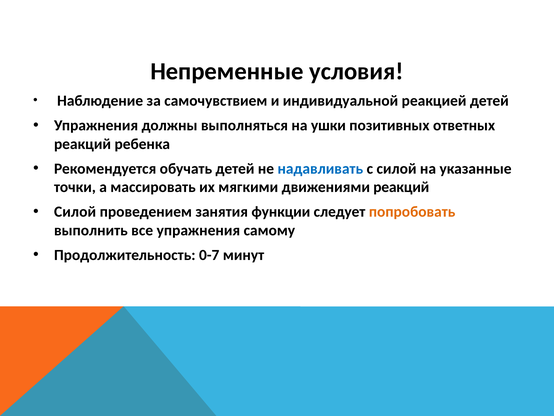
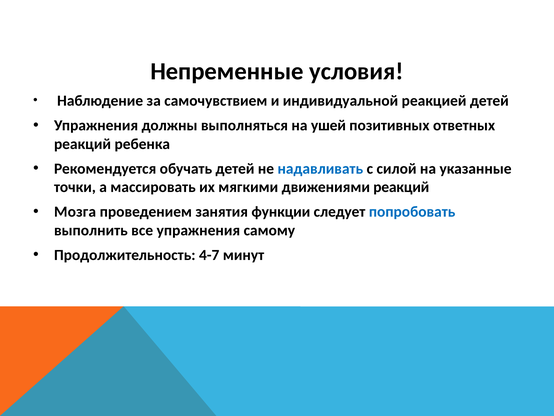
ушки: ушки -> ушей
Силой at (75, 212): Силой -> Мозга
попробовать colour: orange -> blue
0-7: 0-7 -> 4-7
